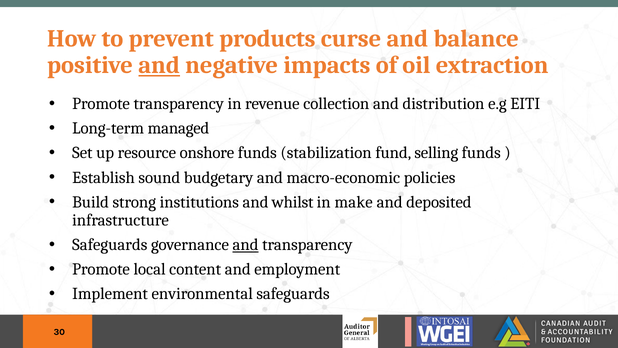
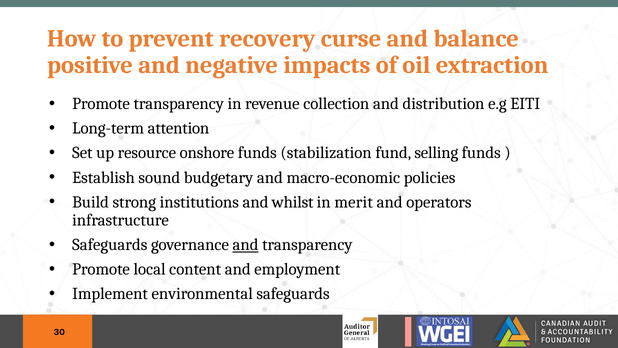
products: products -> recovery
and at (159, 65) underline: present -> none
managed: managed -> attention
make: make -> merit
deposited: deposited -> operators
